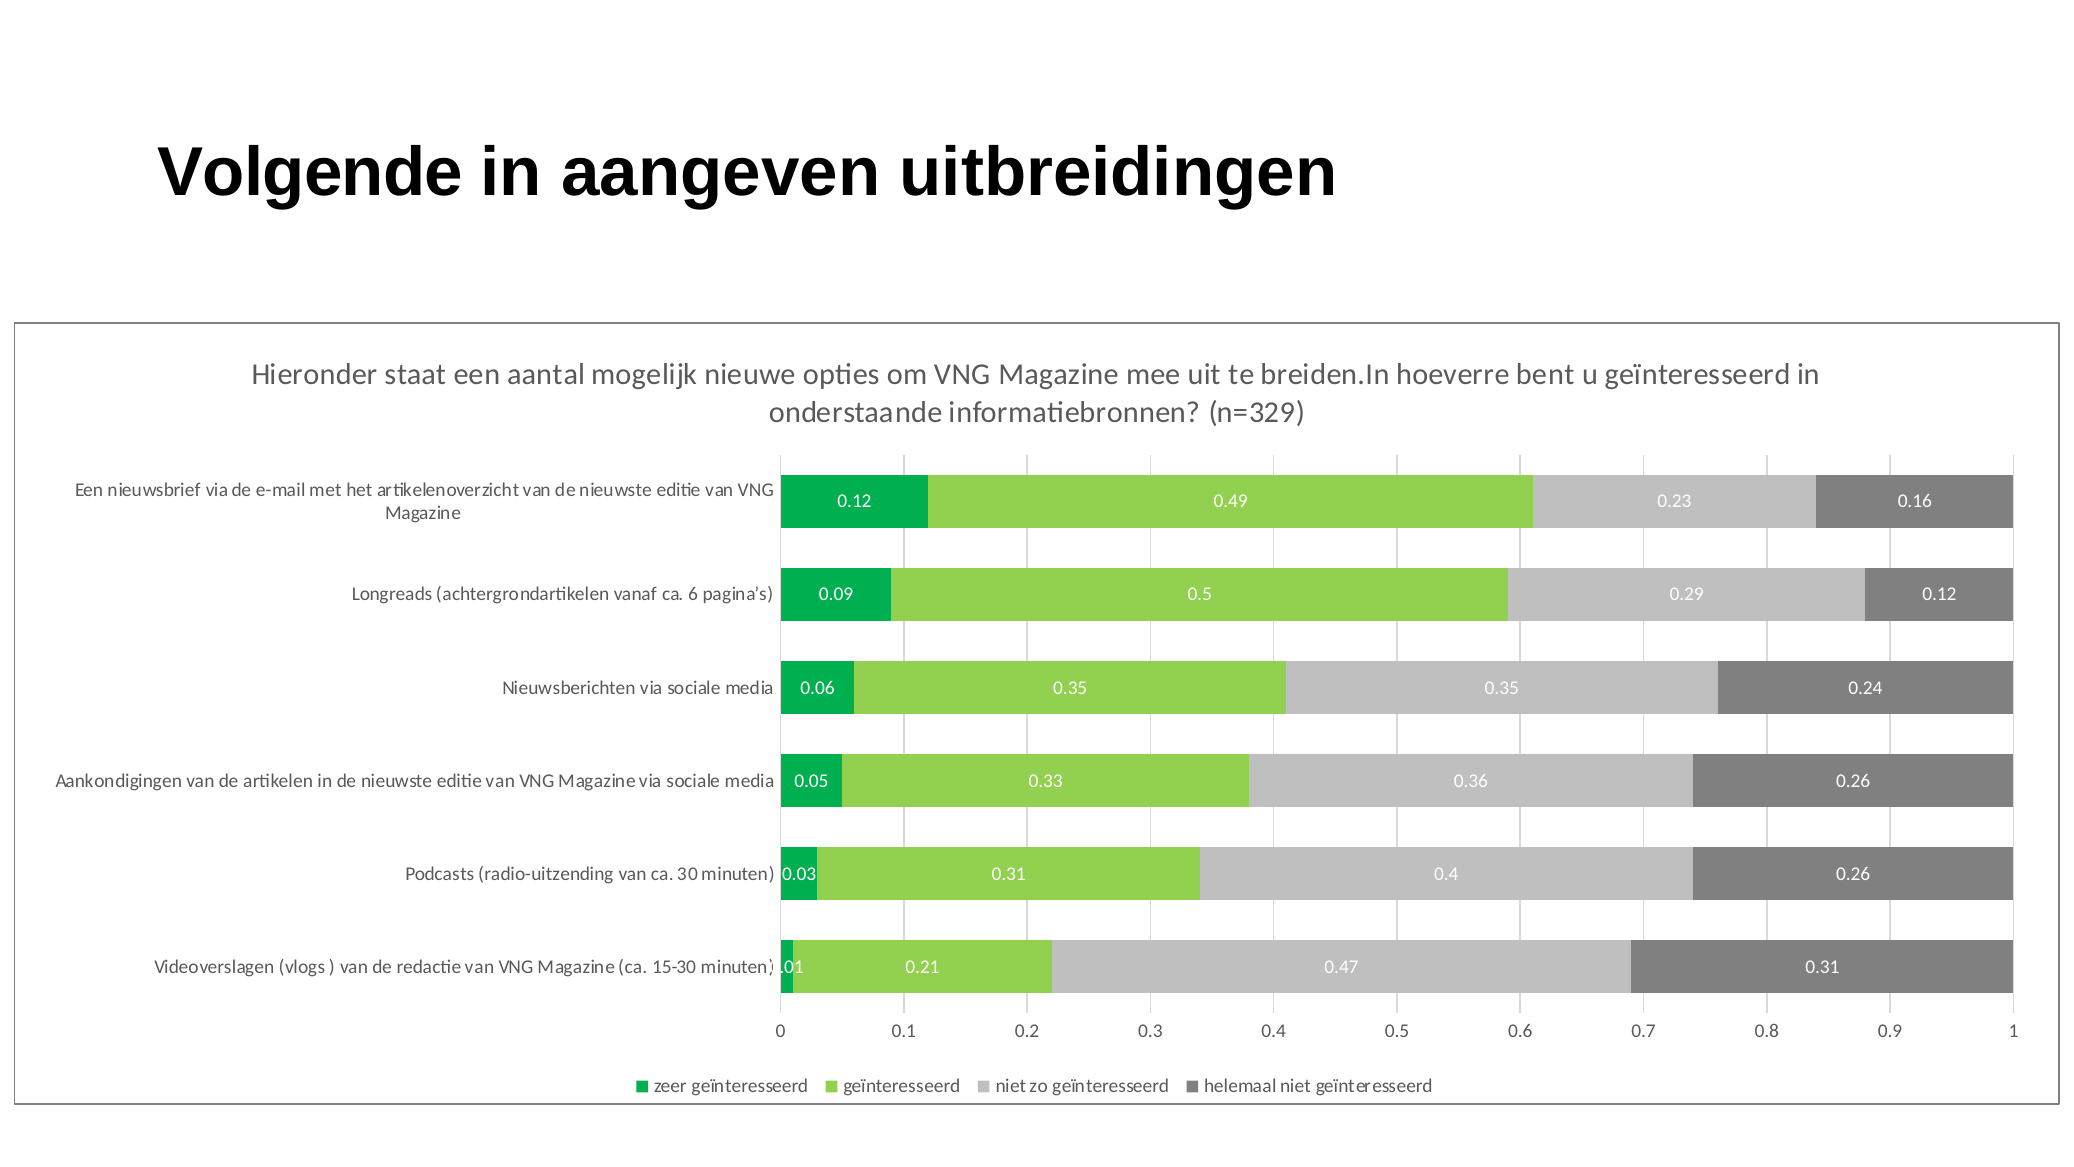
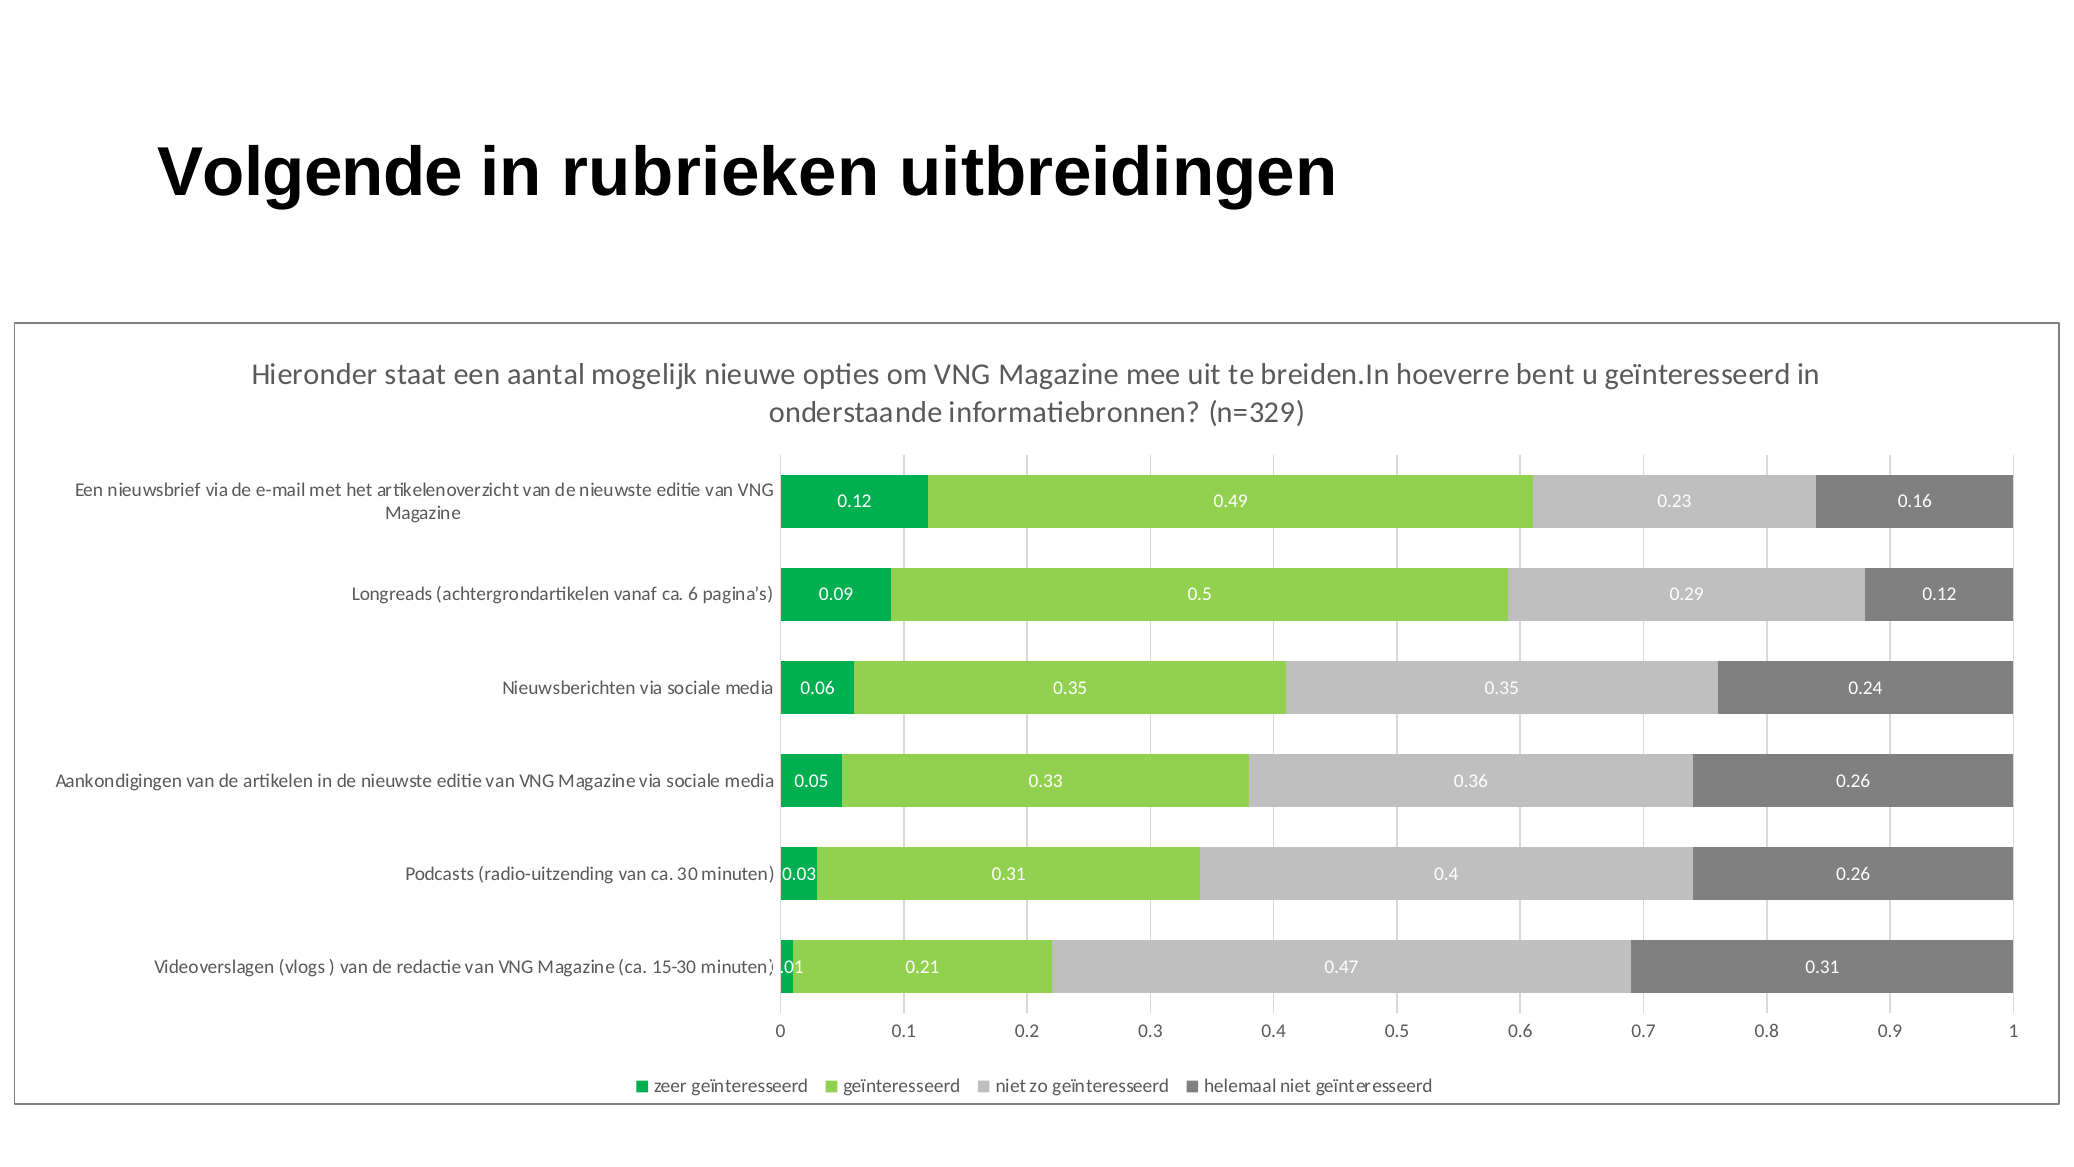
aangeven: aangeven -> rubrieken
